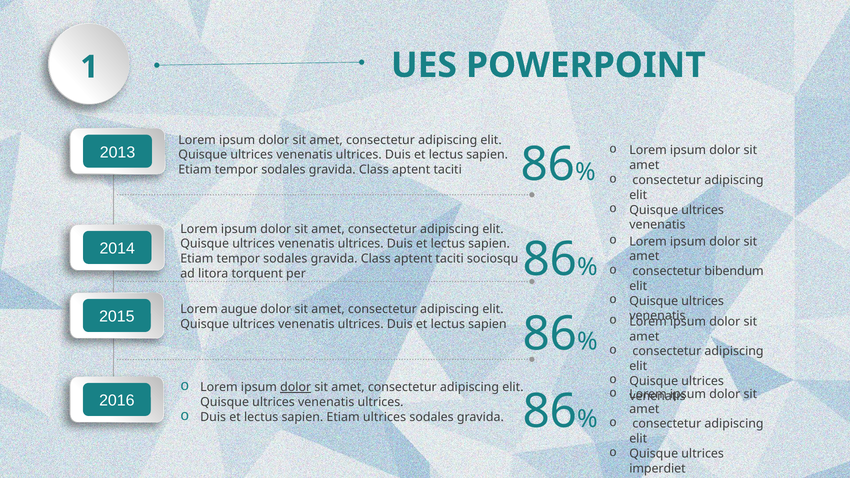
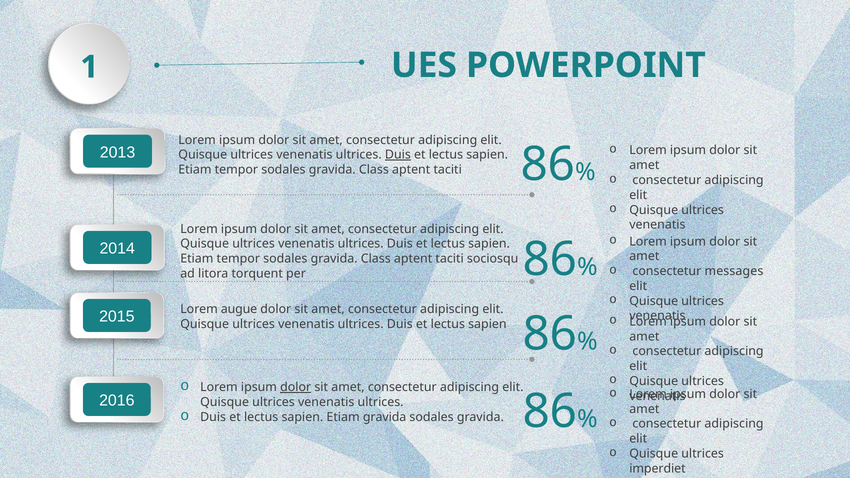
Duis at (398, 155) underline: none -> present
bibendum: bibendum -> messages
Etiam ultrices: ultrices -> gravida
